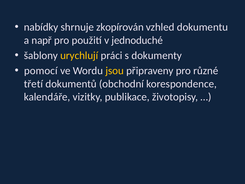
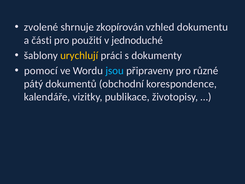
nabídky: nabídky -> zvolené
např: např -> části
jsou colour: yellow -> light blue
třetí: třetí -> pátý
